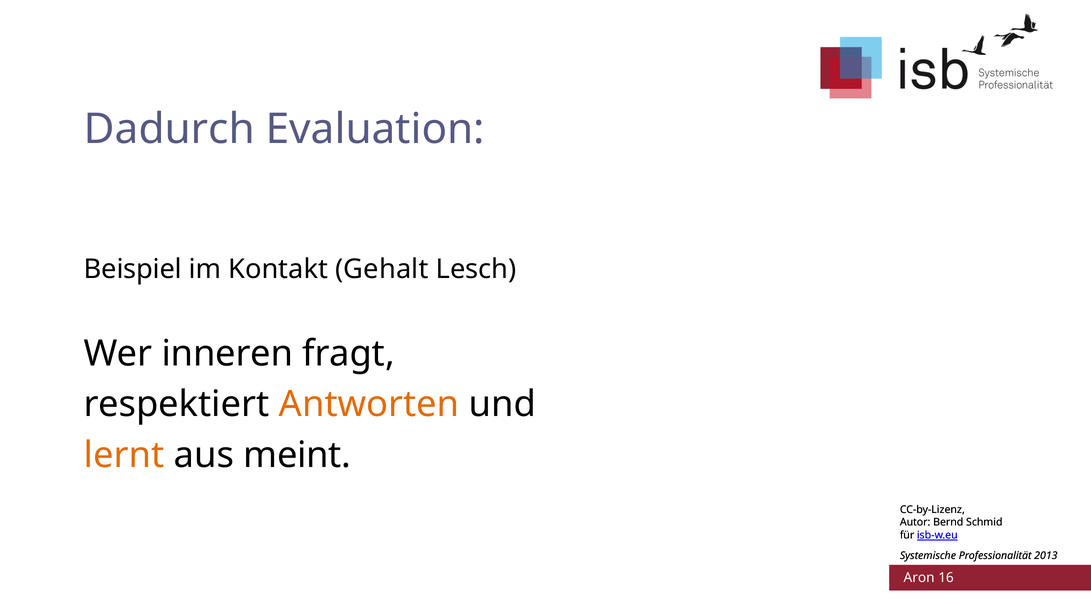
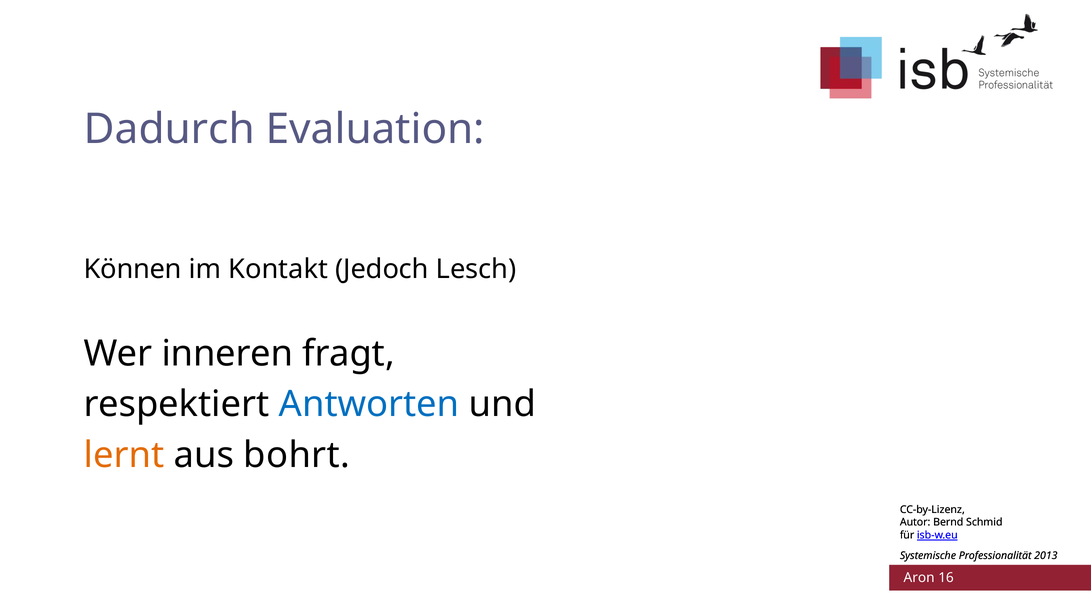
Beispiel: Beispiel -> Können
Gehalt: Gehalt -> Jedoch
Antworten colour: orange -> blue
meint: meint -> bohrt
